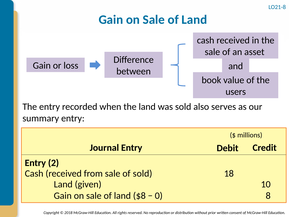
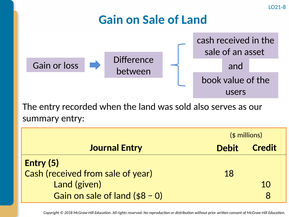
2: 2 -> 5
of sold: sold -> year
